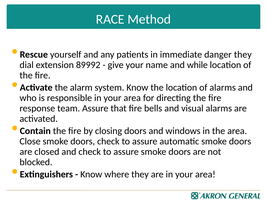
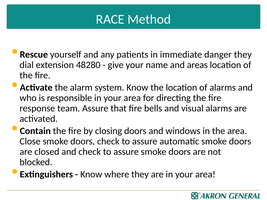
89992: 89992 -> 48280
while: while -> areas
